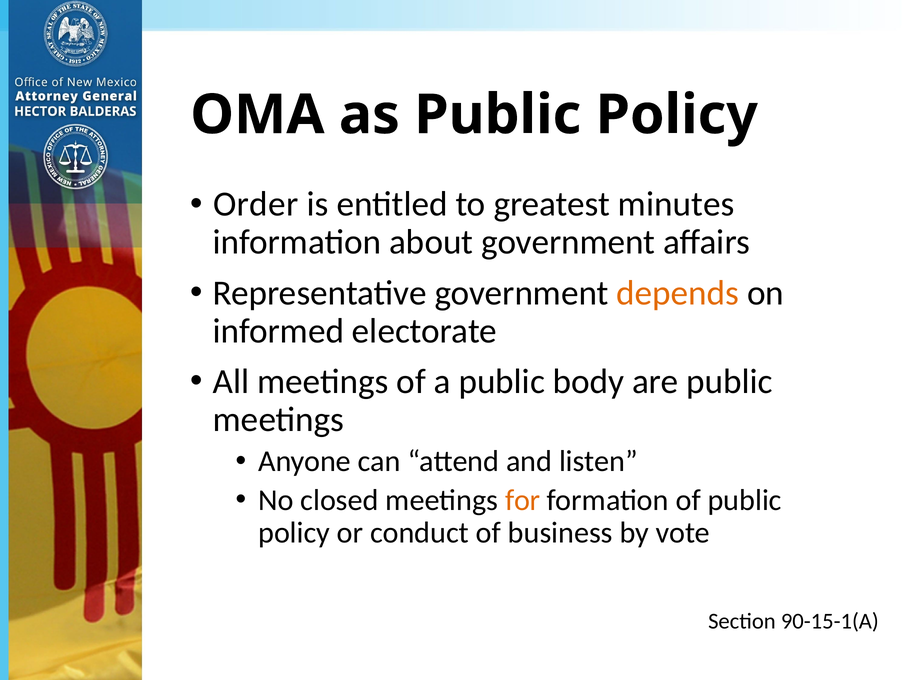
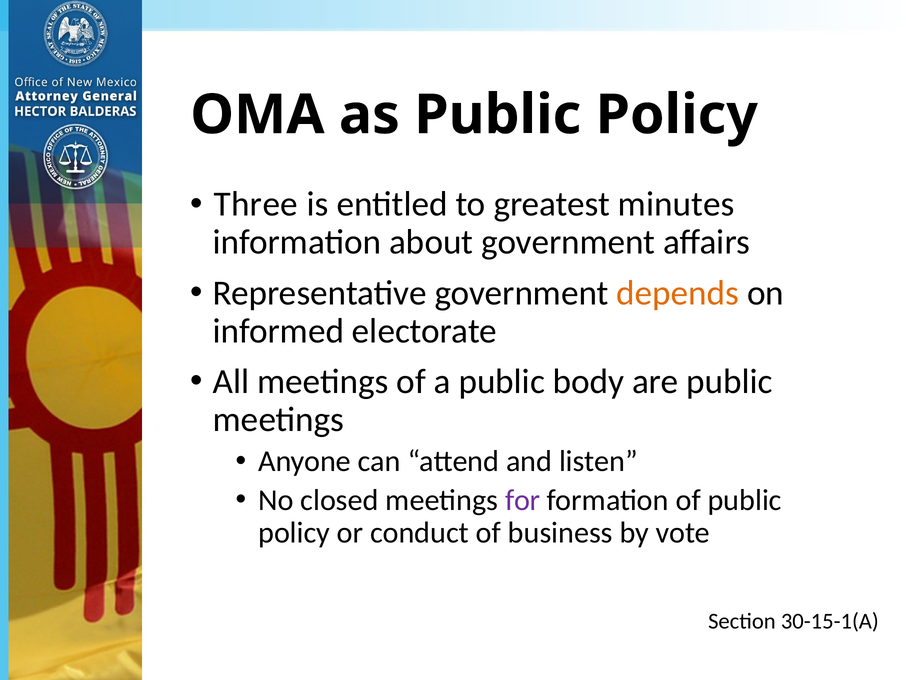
Order: Order -> Three
for colour: orange -> purple
90-15-1(A: 90-15-1(A -> 30-15-1(A
